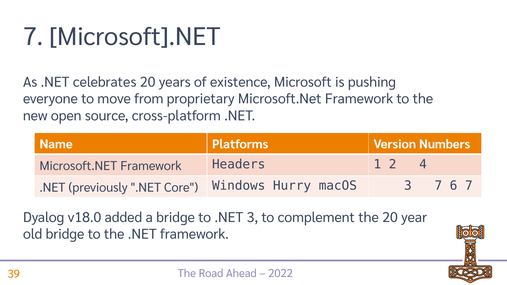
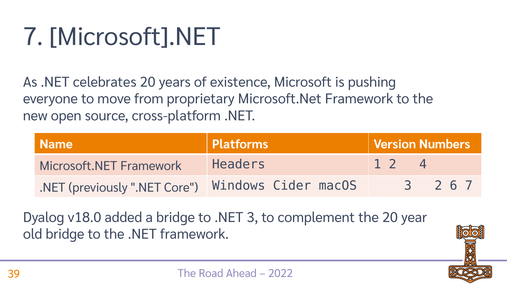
Hurry: Hurry -> Cider
3 7: 7 -> 2
